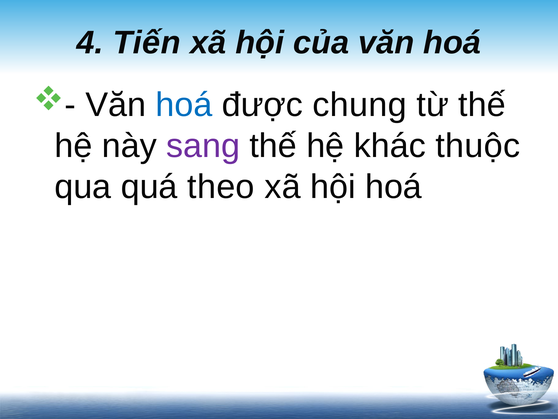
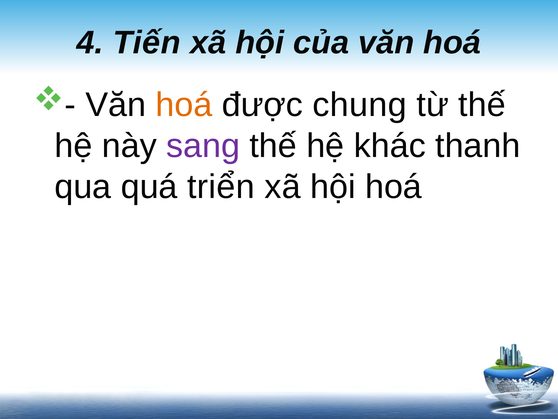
hoá at (184, 105) colour: blue -> orange
thuộc: thuộc -> thanh
theo: theo -> triển
